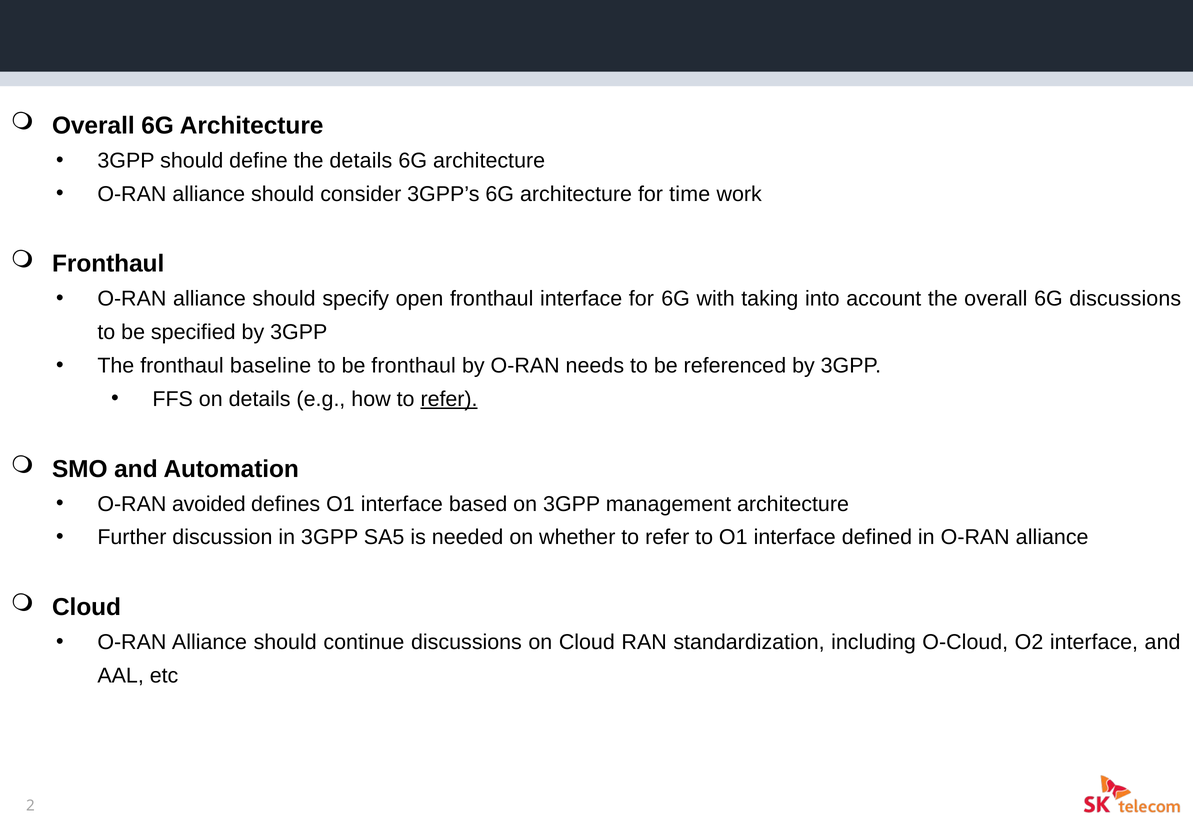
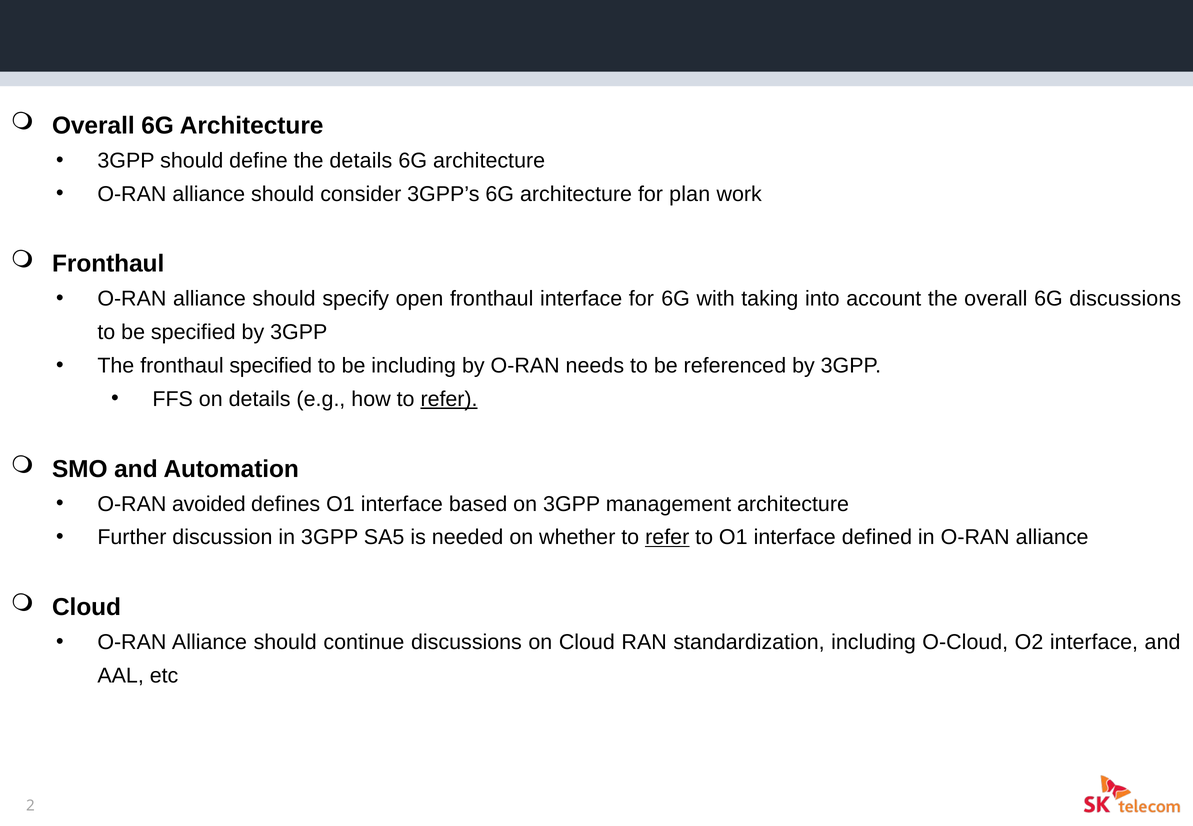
time: time -> plan
fronthaul baseline: baseline -> specified
be fronthaul: fronthaul -> including
refer at (667, 537) underline: none -> present
